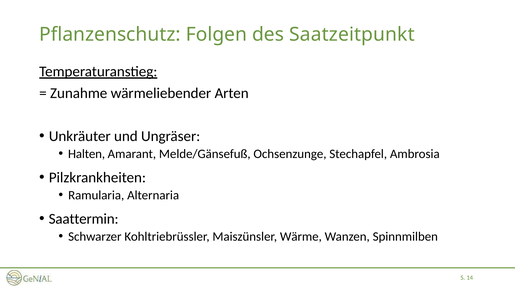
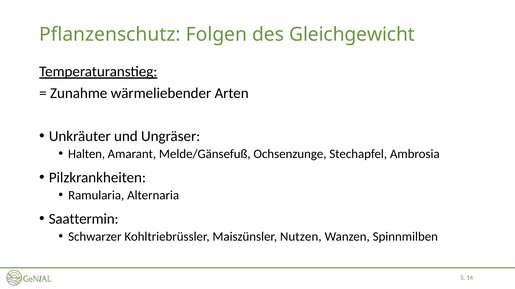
Saatzeitpunkt: Saatzeitpunkt -> Gleichgewicht
Wärme: Wärme -> Nutzen
